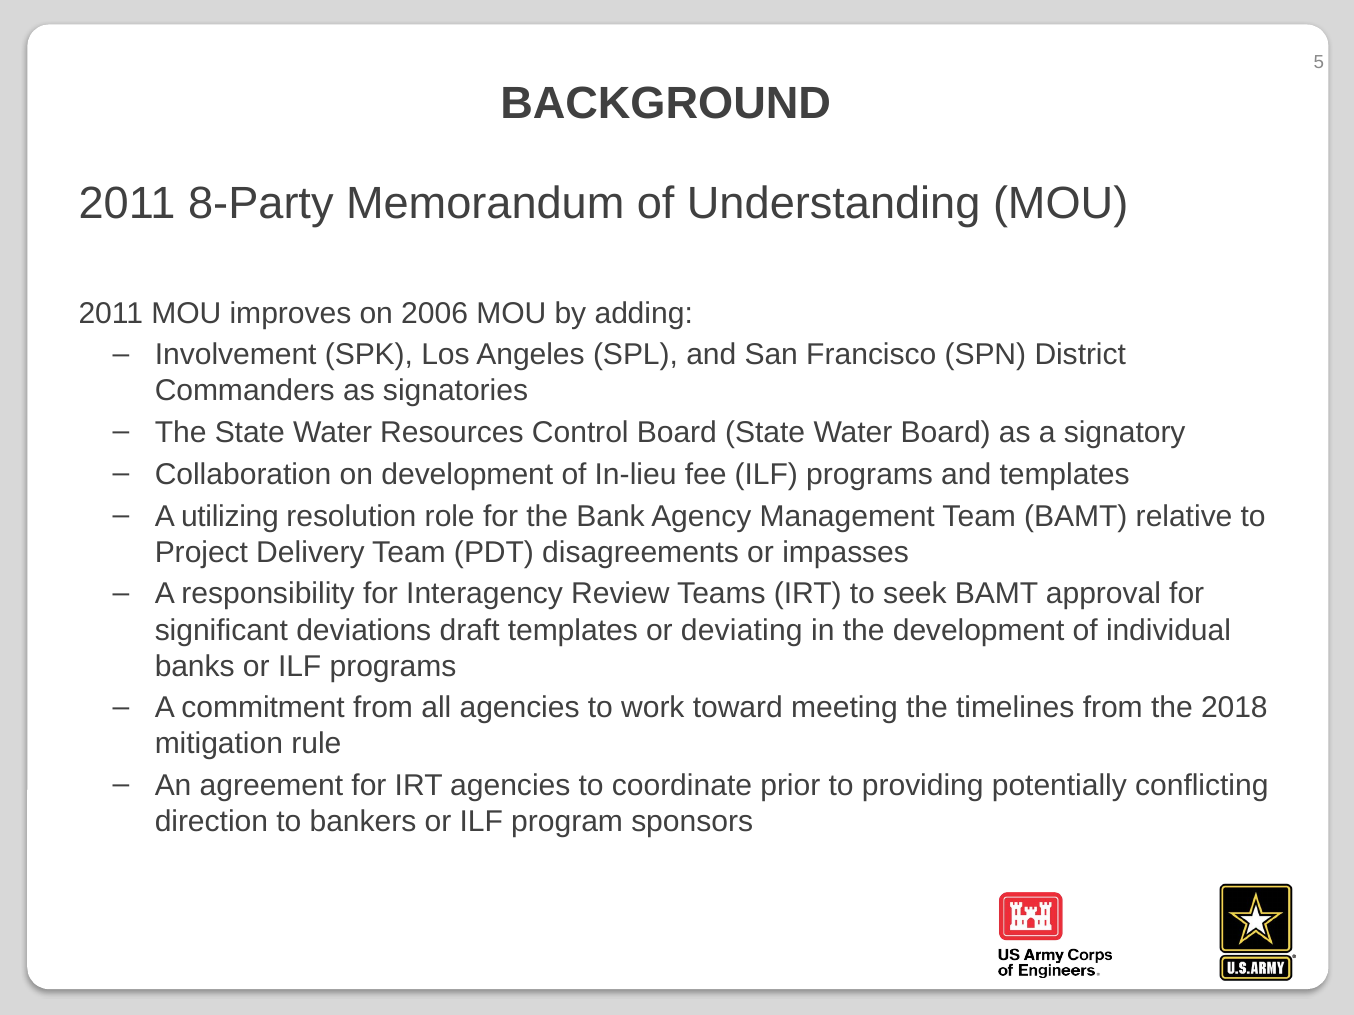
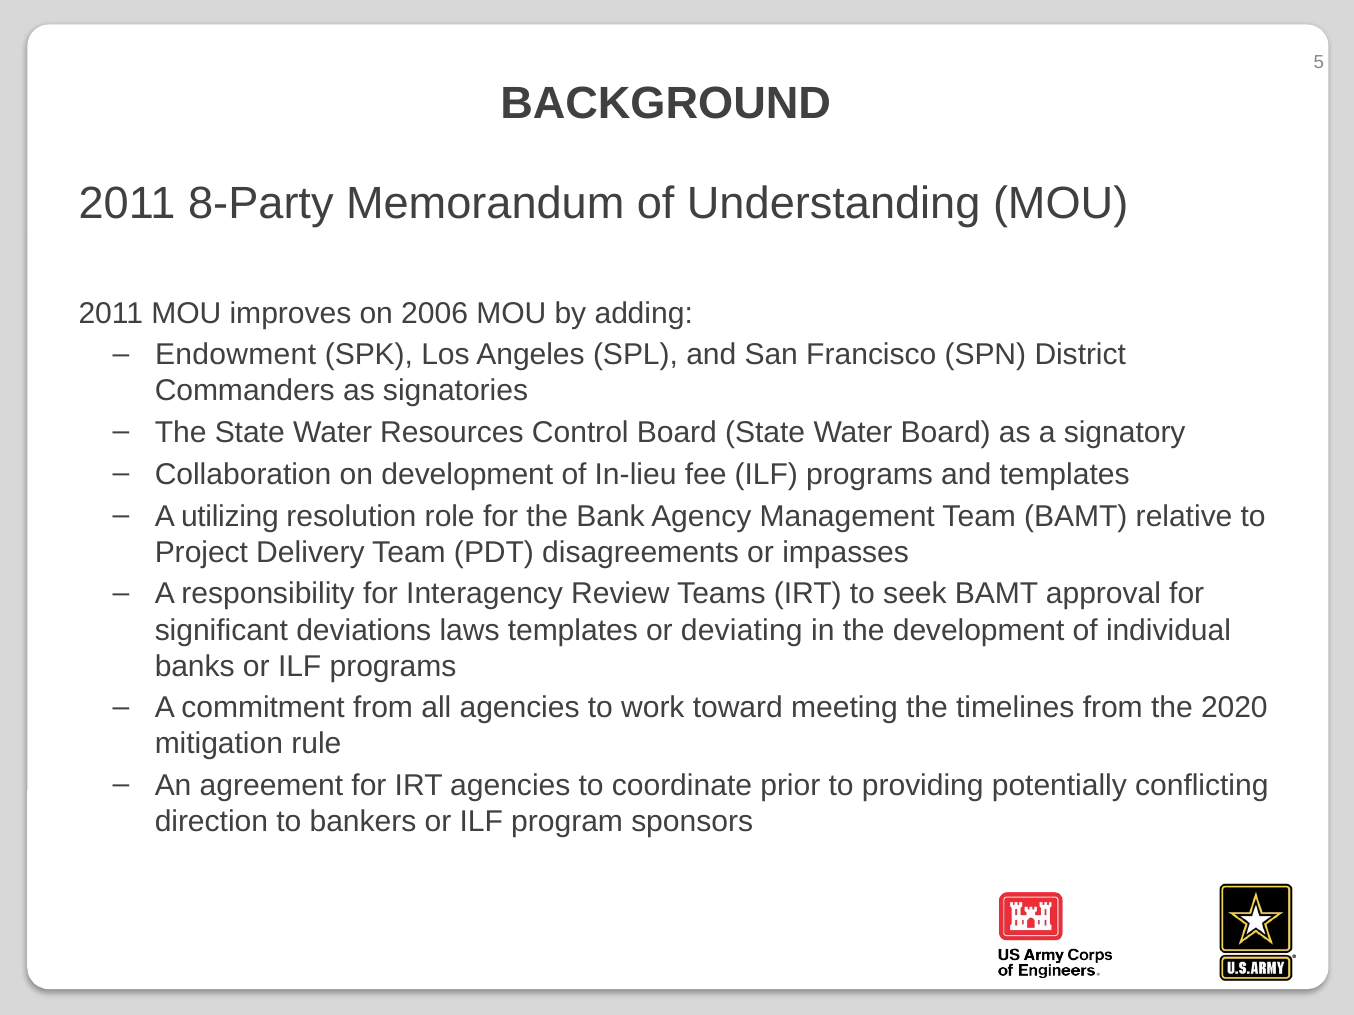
Involvement: Involvement -> Endowment
draft: draft -> laws
2018: 2018 -> 2020
